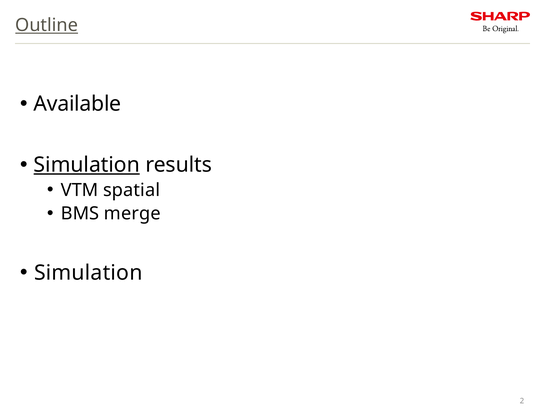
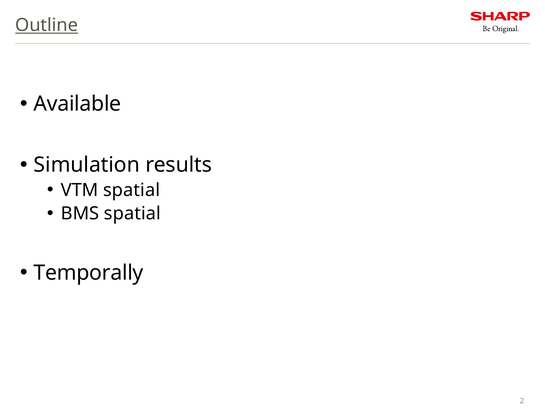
Simulation at (87, 165) underline: present -> none
BMS merge: merge -> spatial
Simulation at (88, 273): Simulation -> Temporally
